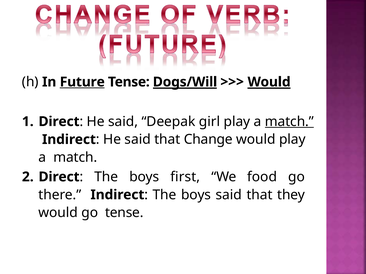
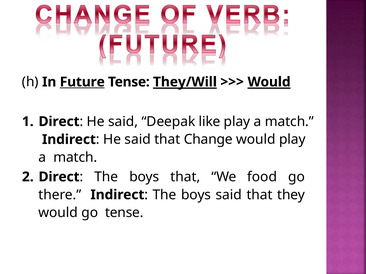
Dogs/Will: Dogs/Will -> They/Will
girl: girl -> like
match at (289, 122) underline: present -> none
boys first: first -> that
